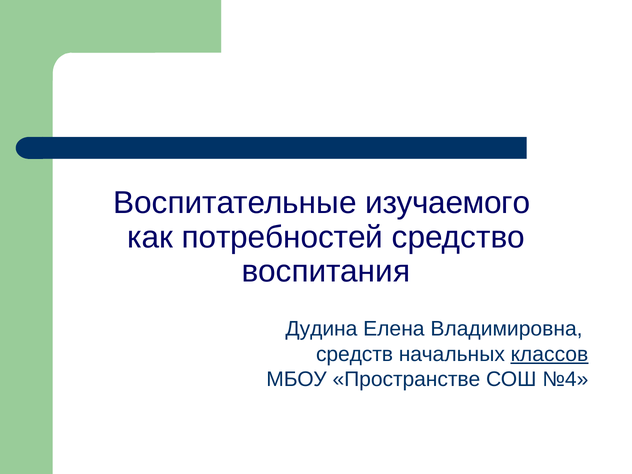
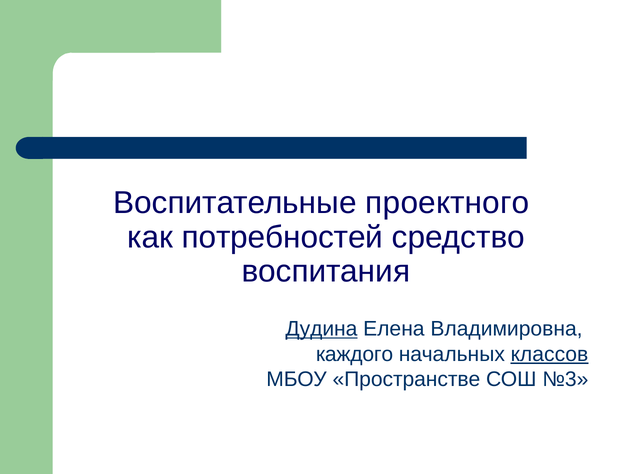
изучаемого: изучаемого -> проектного
Дудина underline: none -> present
средств: средств -> каждого
№4: №4 -> №3
